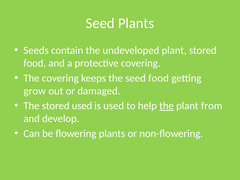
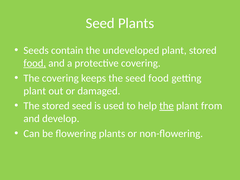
food at (35, 63) underline: none -> present
grow at (35, 91): grow -> plant
stored used: used -> seed
